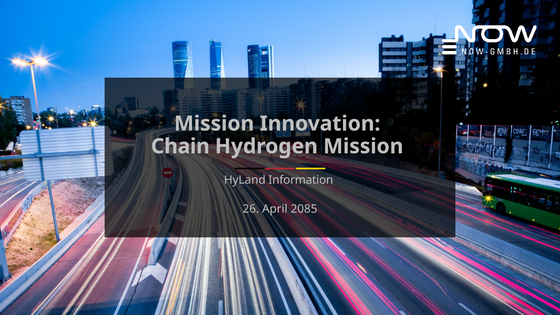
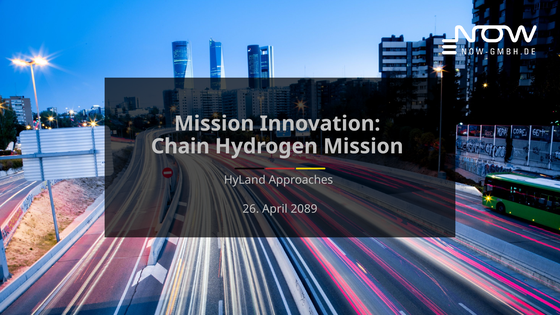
Information: Information -> Approaches
2085: 2085 -> 2089
